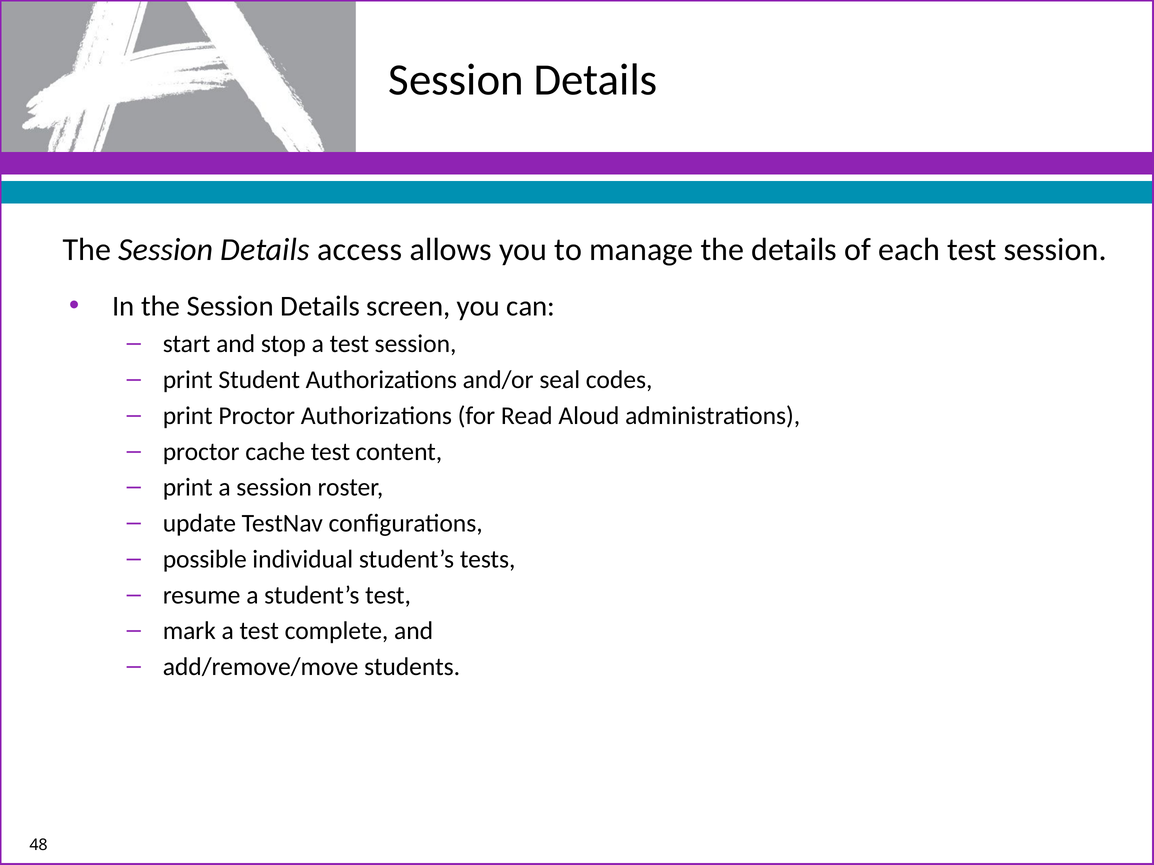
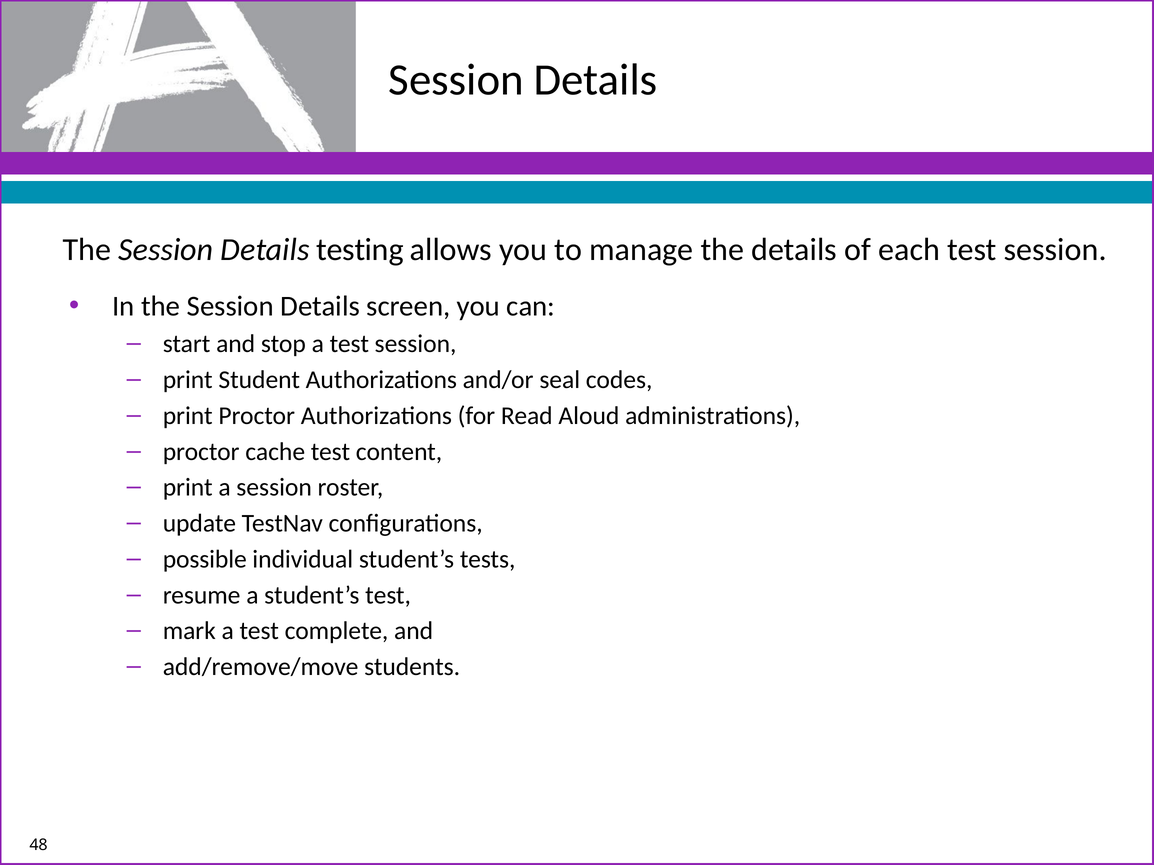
access: access -> testing
